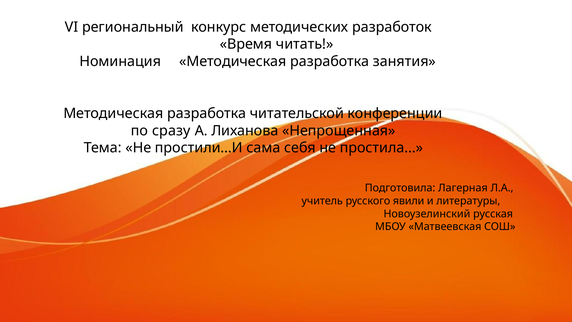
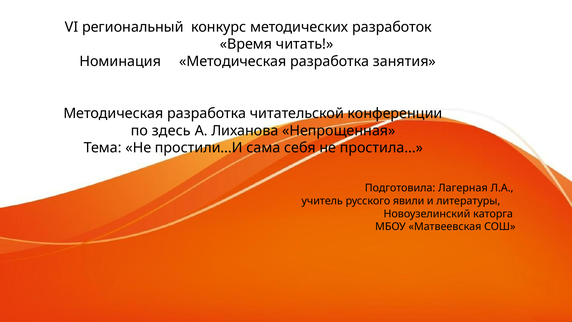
сразу: сразу -> здесь
русская: русская -> каторга
